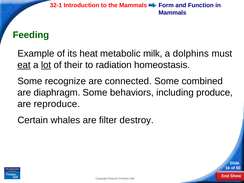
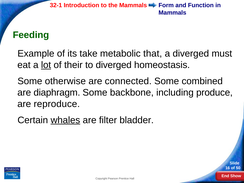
heat: heat -> take
milk: milk -> that
a dolphins: dolphins -> diverged
eat underline: present -> none
to radiation: radiation -> diverged
recognize: recognize -> otherwise
behaviors: behaviors -> backbone
whales underline: none -> present
destroy: destroy -> bladder
